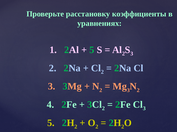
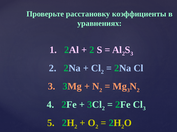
5 at (92, 50): 5 -> 2
